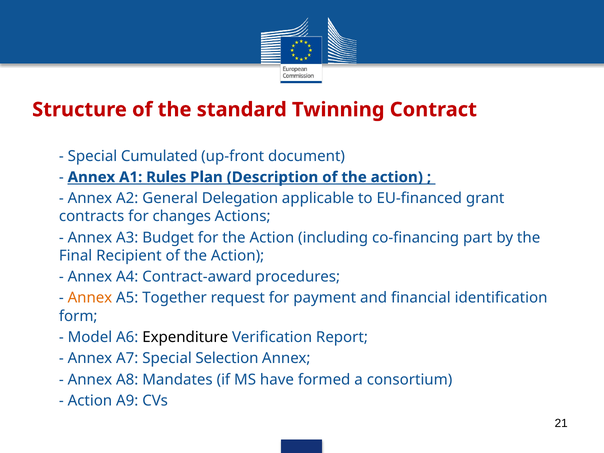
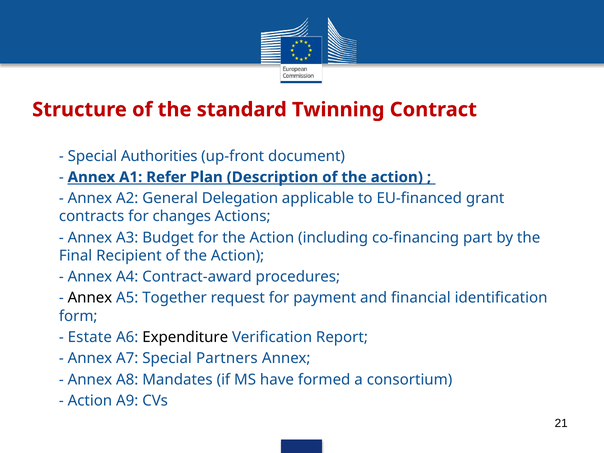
Cumulated: Cumulated -> Authorities
Rules: Rules -> Refer
Annex at (90, 298) colour: orange -> black
Model: Model -> Estate
Selection: Selection -> Partners
